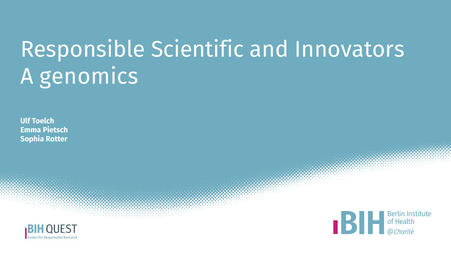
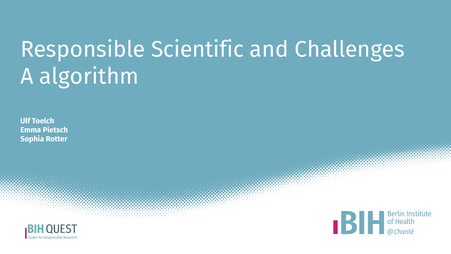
Innovators: Innovators -> Challenges
genomics: genomics -> algorithm
